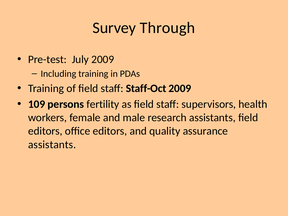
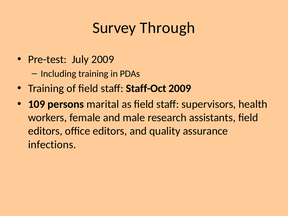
fertility: fertility -> marital
assistants at (52, 145): assistants -> infections
